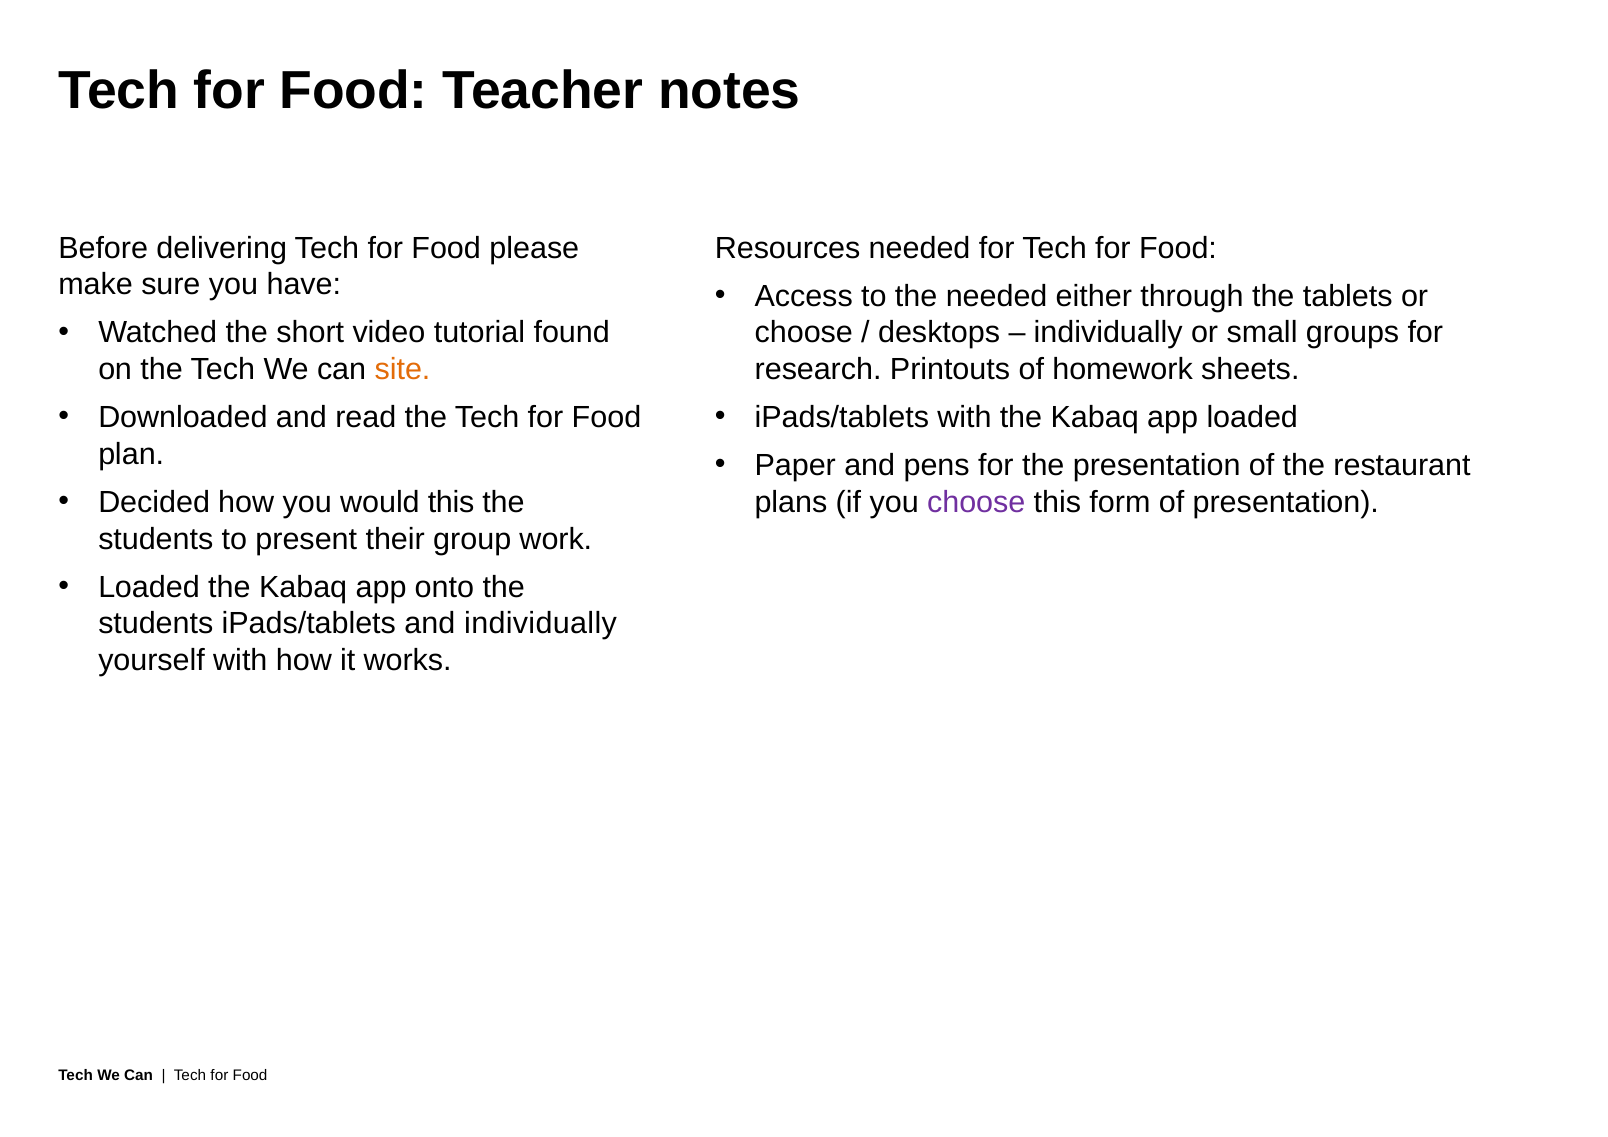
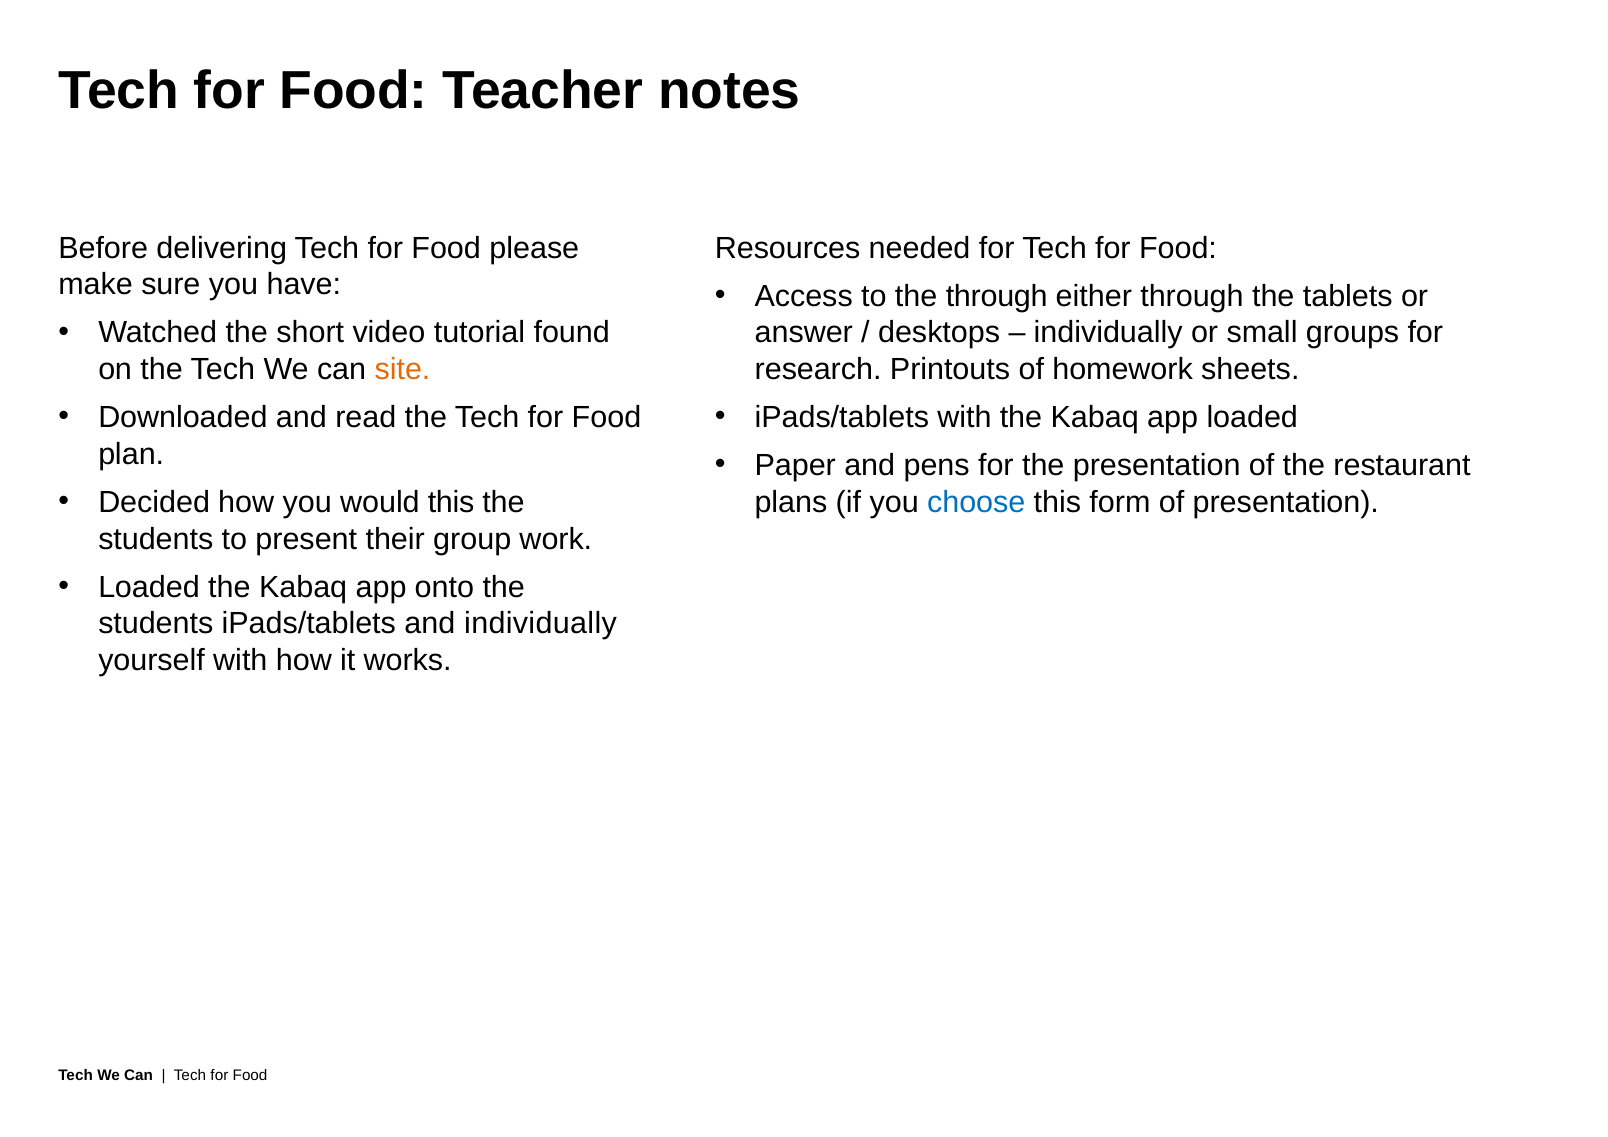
the needed: needed -> through
choose at (804, 333): choose -> answer
choose at (976, 502) colour: purple -> blue
